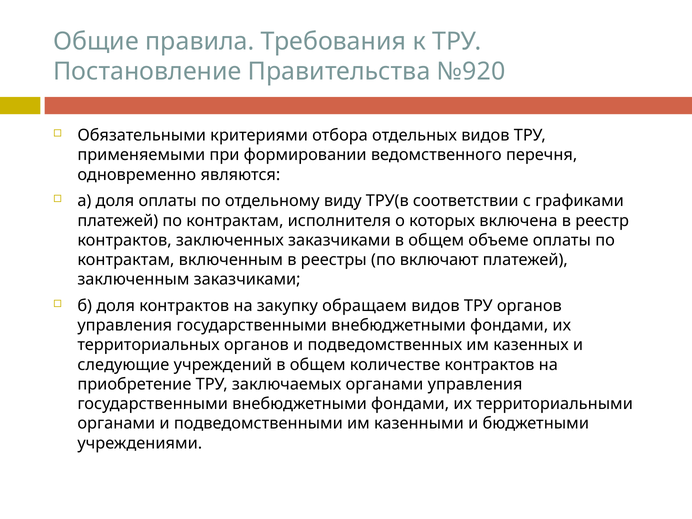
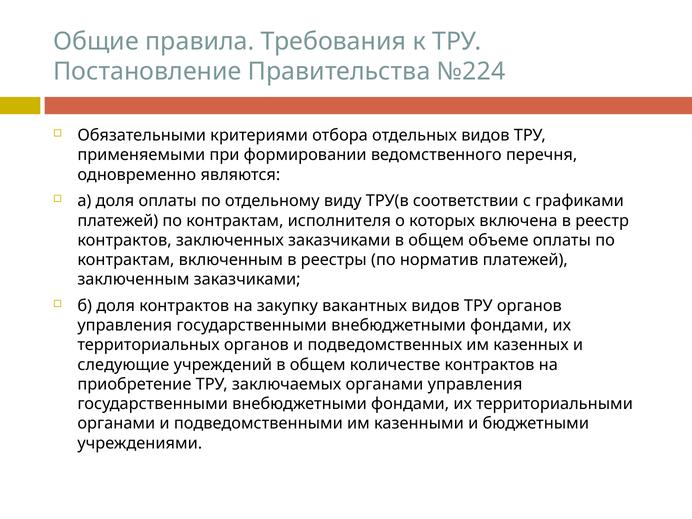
№920: №920 -> №224
включают: включают -> норматив
обращаем: обращаем -> вакантных
